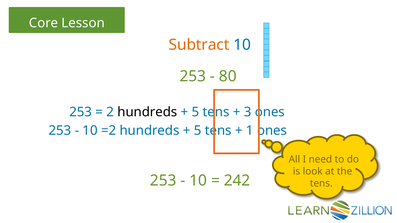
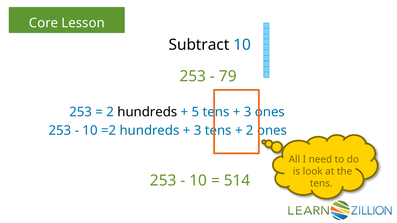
Subtract colour: orange -> black
80: 80 -> 79
5 at (198, 131): 5 -> 3
1 at (250, 131): 1 -> 2
242: 242 -> 514
